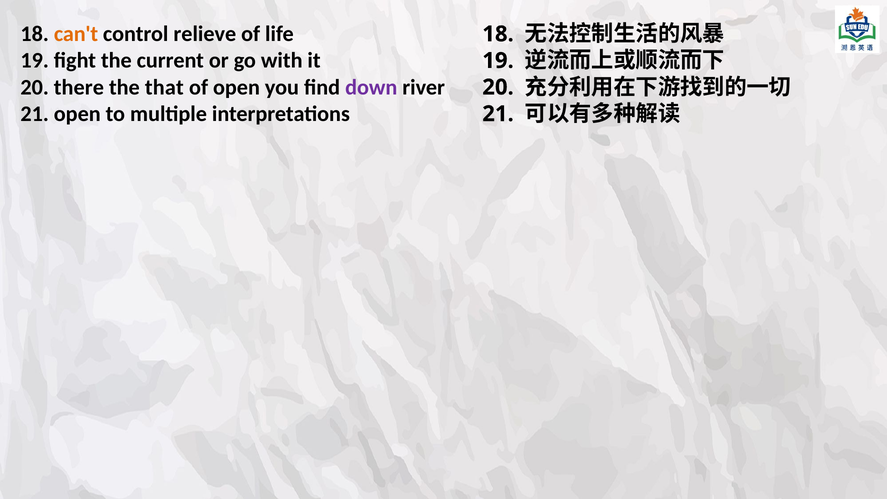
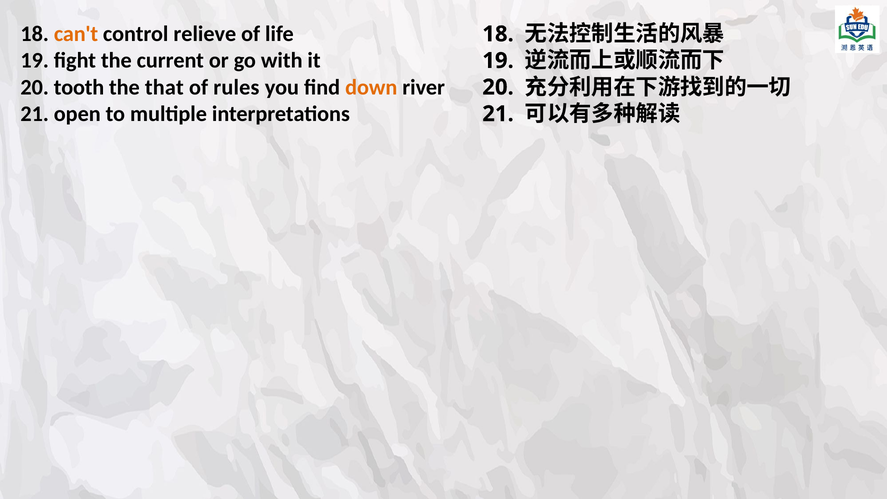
there: there -> tooth
of open: open -> rules
down colour: purple -> orange
